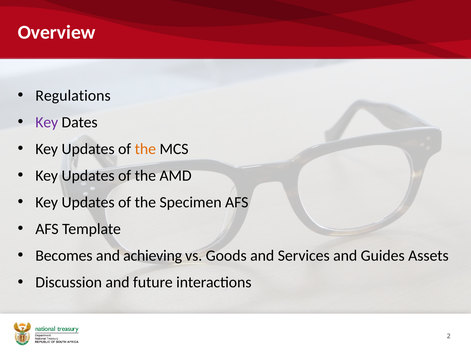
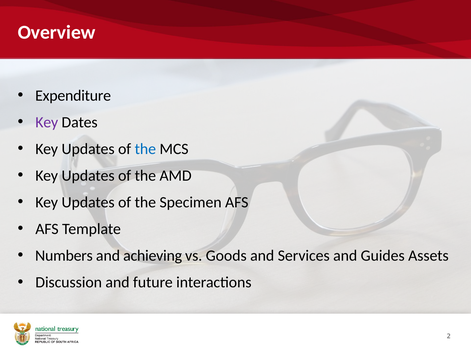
Regulations: Regulations -> Expenditure
the at (145, 149) colour: orange -> blue
Becomes: Becomes -> Numbers
